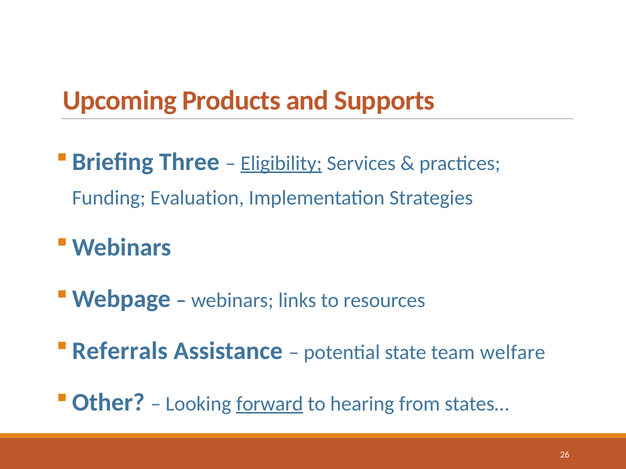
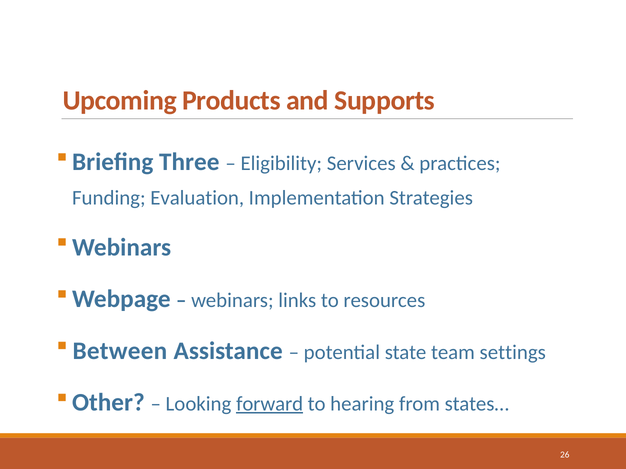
Eligibility underline: present -> none
Referrals: Referrals -> Between
welfare: welfare -> settings
